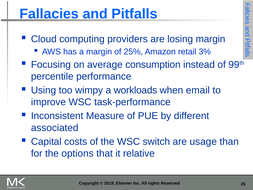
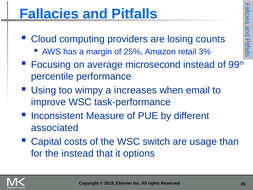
losing margin: margin -> counts
consumption: consumption -> microsecond
workloads: workloads -> increases
the options: options -> instead
relative: relative -> options
